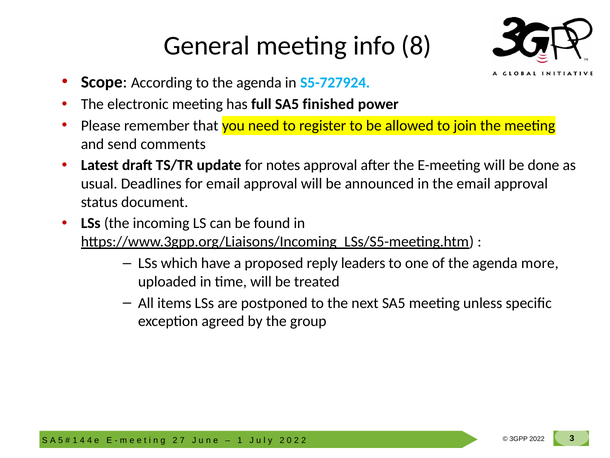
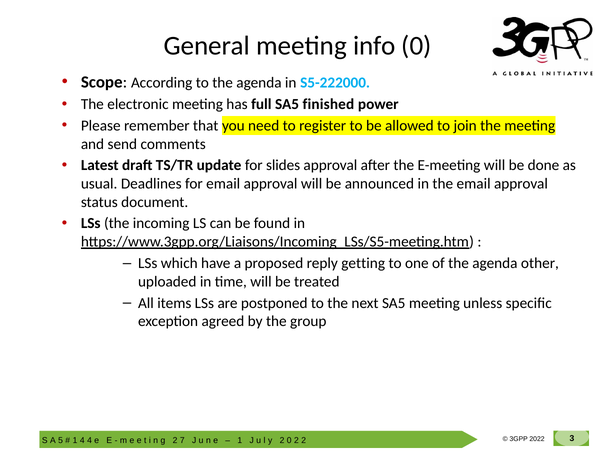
info 8: 8 -> 0
S5-727924: S5-727924 -> S5-222000
notes: notes -> slides
leaders: leaders -> getting
more: more -> other
